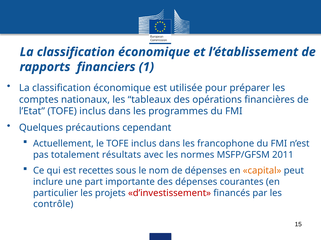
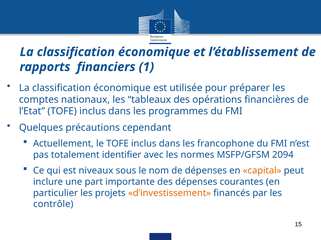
résultats: résultats -> identifier
2011: 2011 -> 2094
recettes: recettes -> niveaux
d’investissement colour: red -> orange
